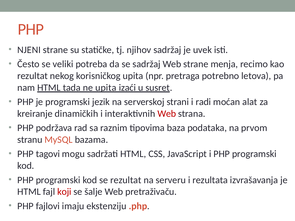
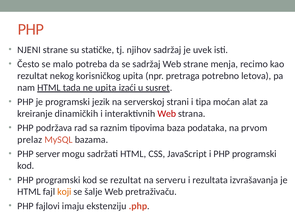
veliki: veliki -> malo
radi: radi -> tipa
stranu: stranu -> prelaz
tagovi: tagovi -> server
koji colour: red -> orange
